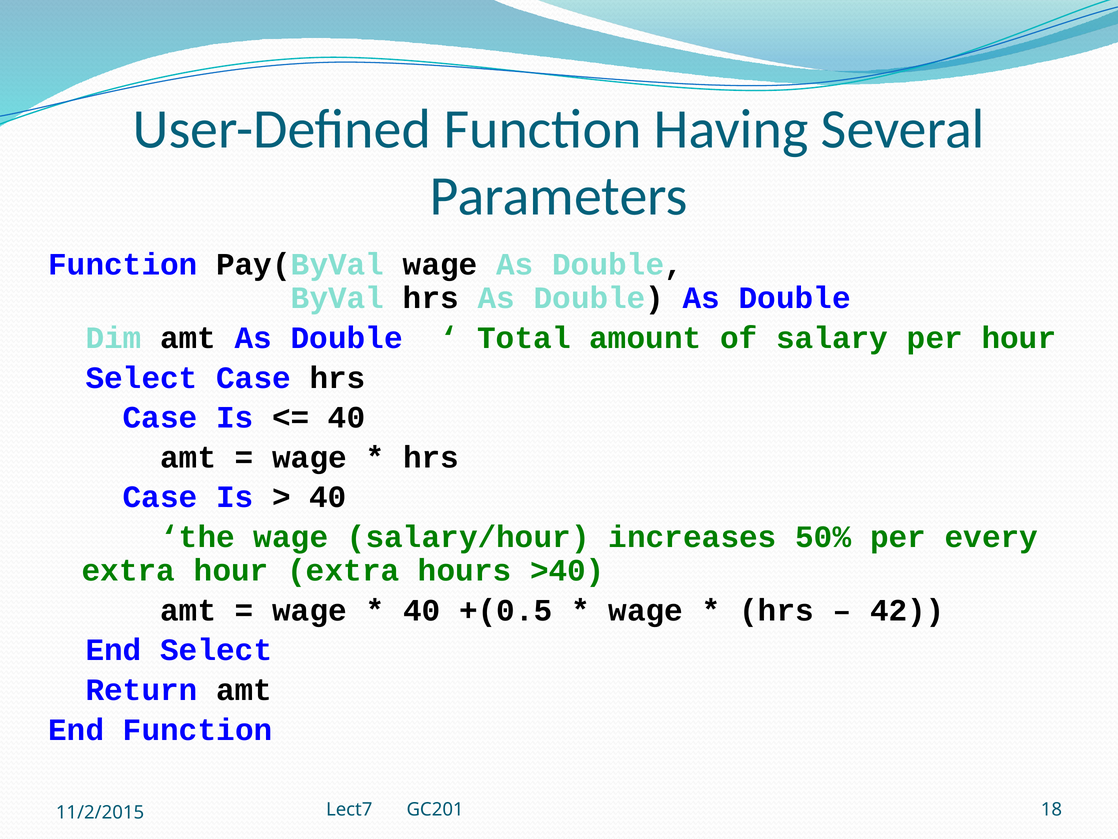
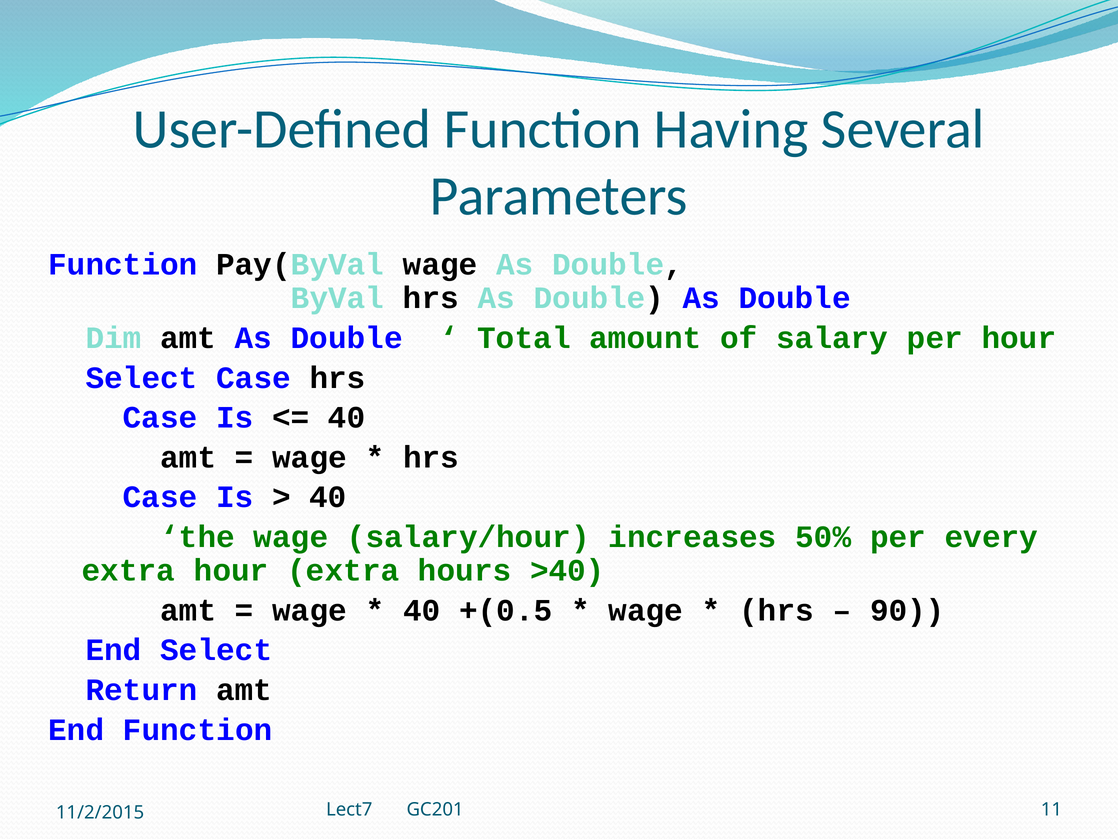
42: 42 -> 90
18: 18 -> 11
